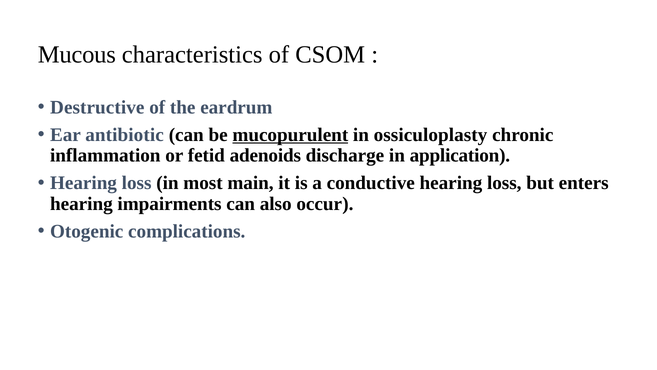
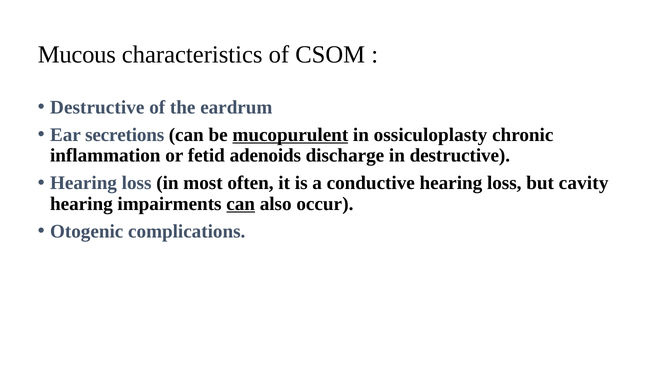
antibiotic: antibiotic -> secretions
in application: application -> destructive
main: main -> often
enters: enters -> cavity
can at (241, 203) underline: none -> present
